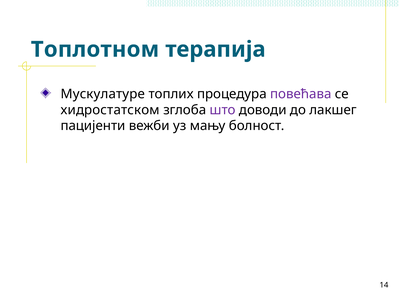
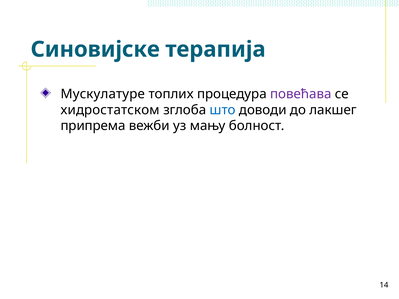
Топлотном: Топлотном -> Синовијске
што colour: purple -> blue
пацијенти: пацијенти -> припрема
